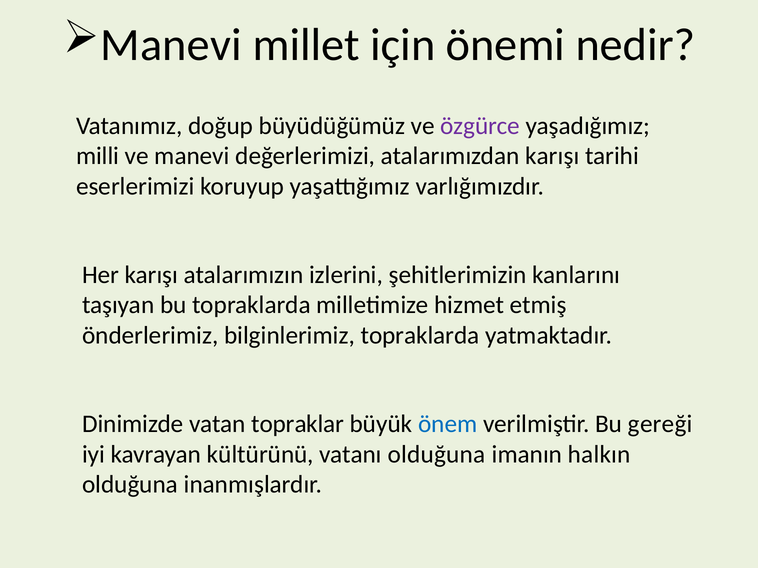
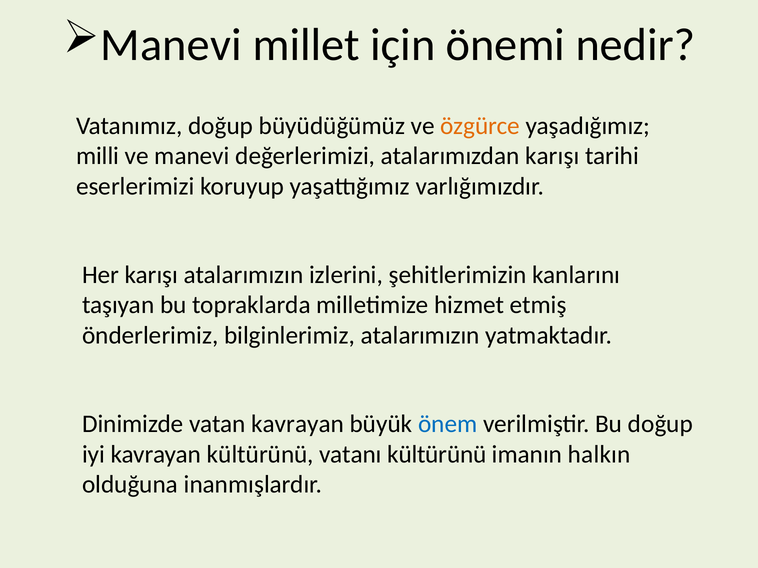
özgürce colour: purple -> orange
bilginlerimiz topraklarda: topraklarda -> atalarımızın
vatan topraklar: topraklar -> kavrayan
Bu gereği: gereği -> doğup
vatanı olduğuna: olduğuna -> kültürünü
